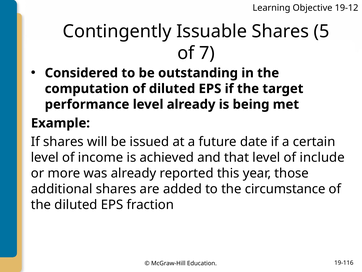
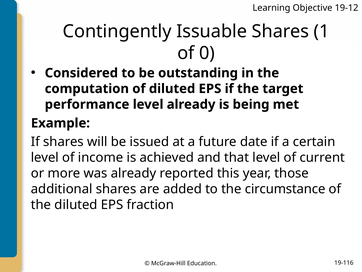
5: 5 -> 1
7: 7 -> 0
include: include -> current
